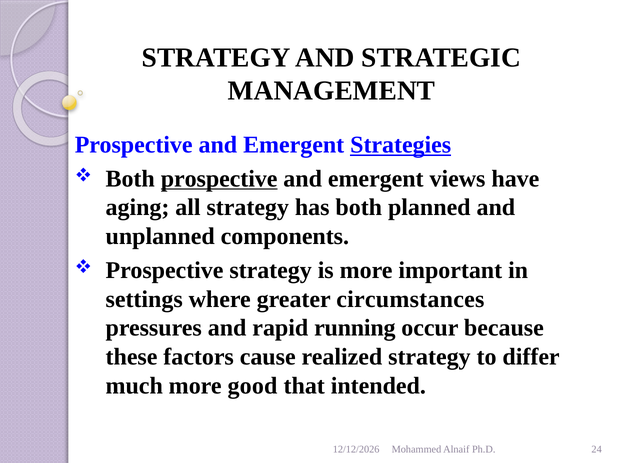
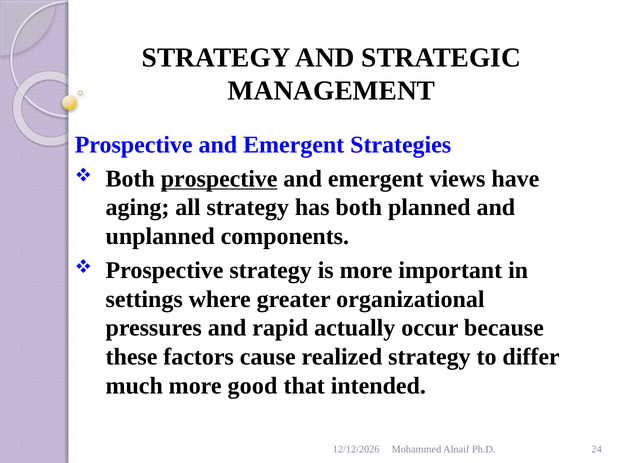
Strategies underline: present -> none
circumstances: circumstances -> organizational
running: running -> actually
